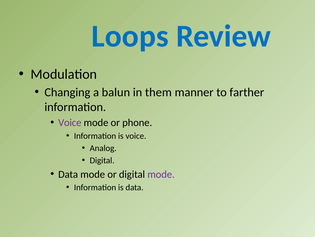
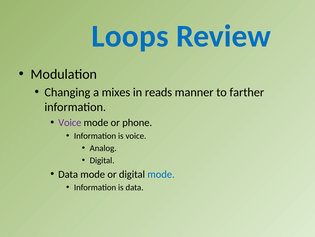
balun: balun -> mixes
them: them -> reads
mode at (161, 174) colour: purple -> blue
